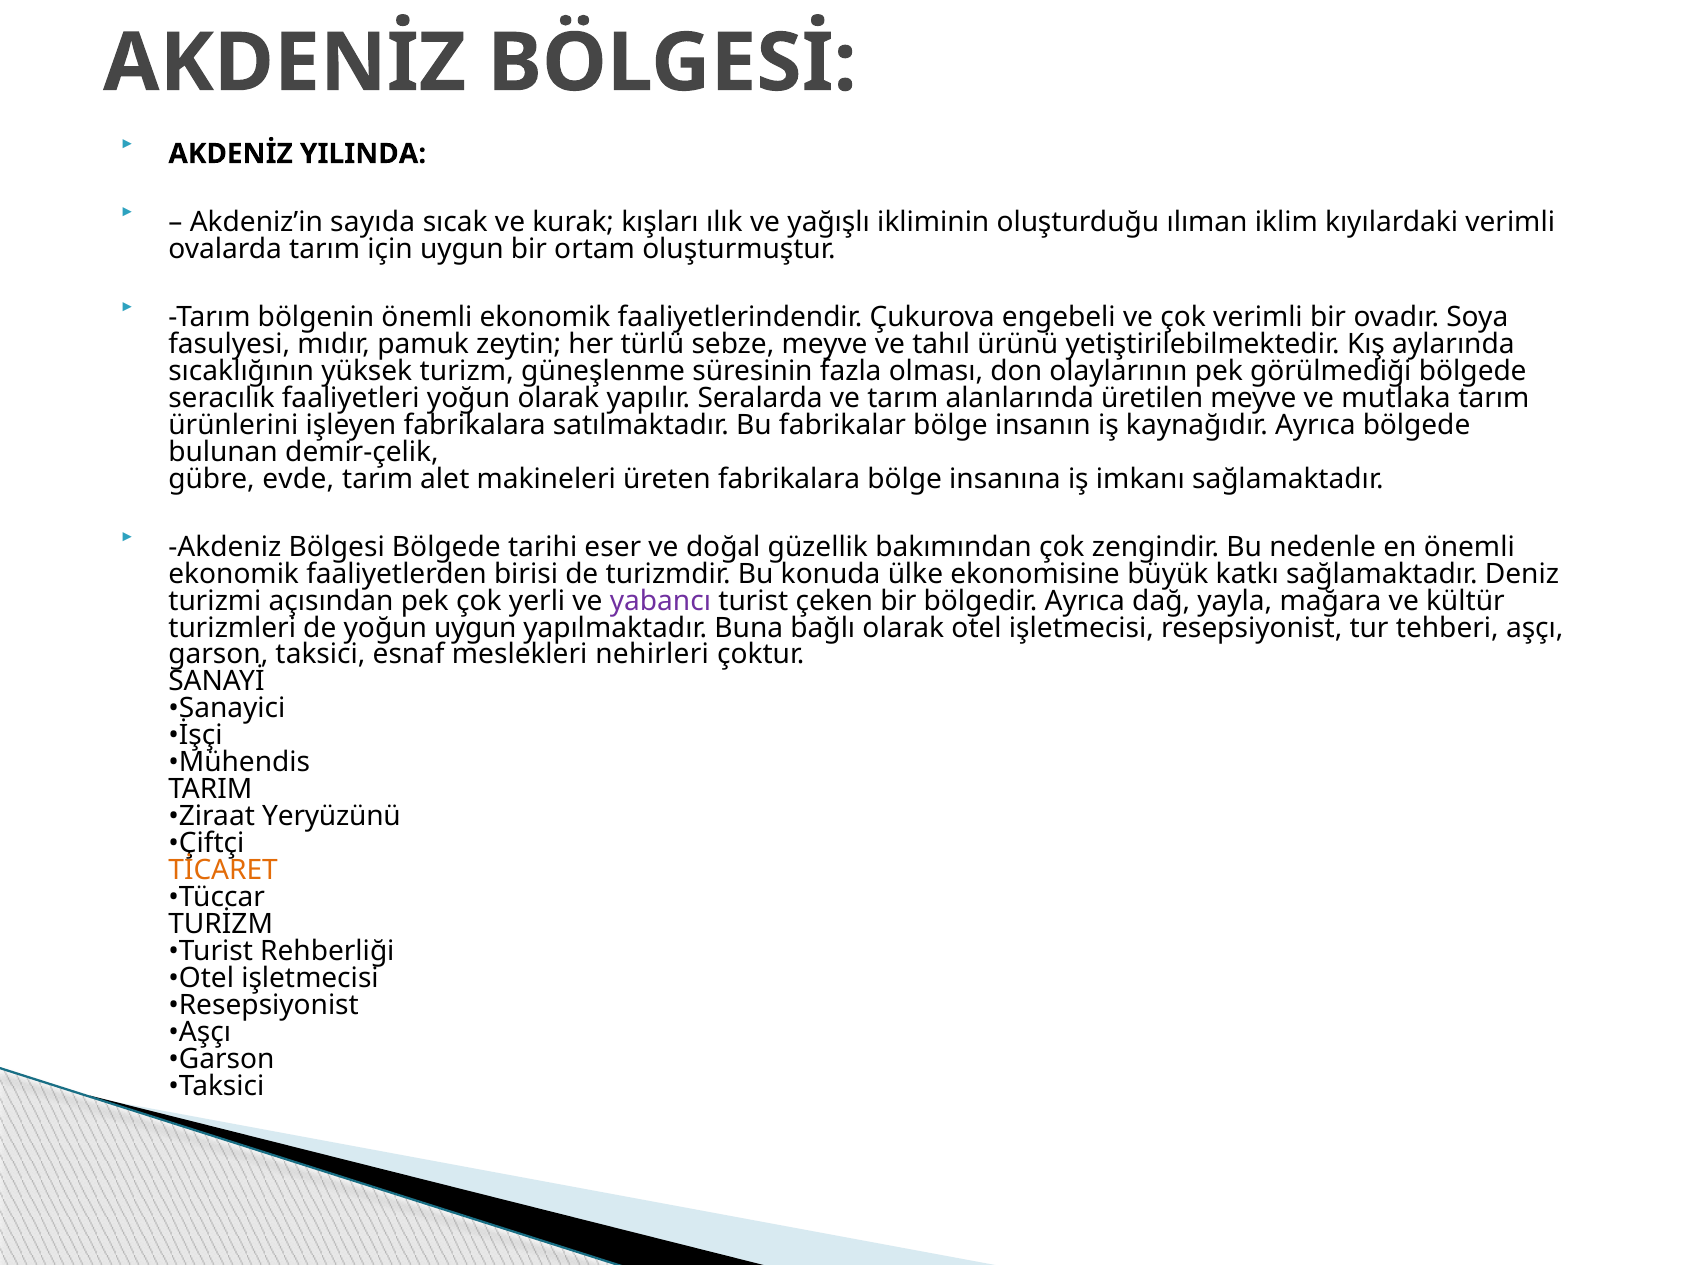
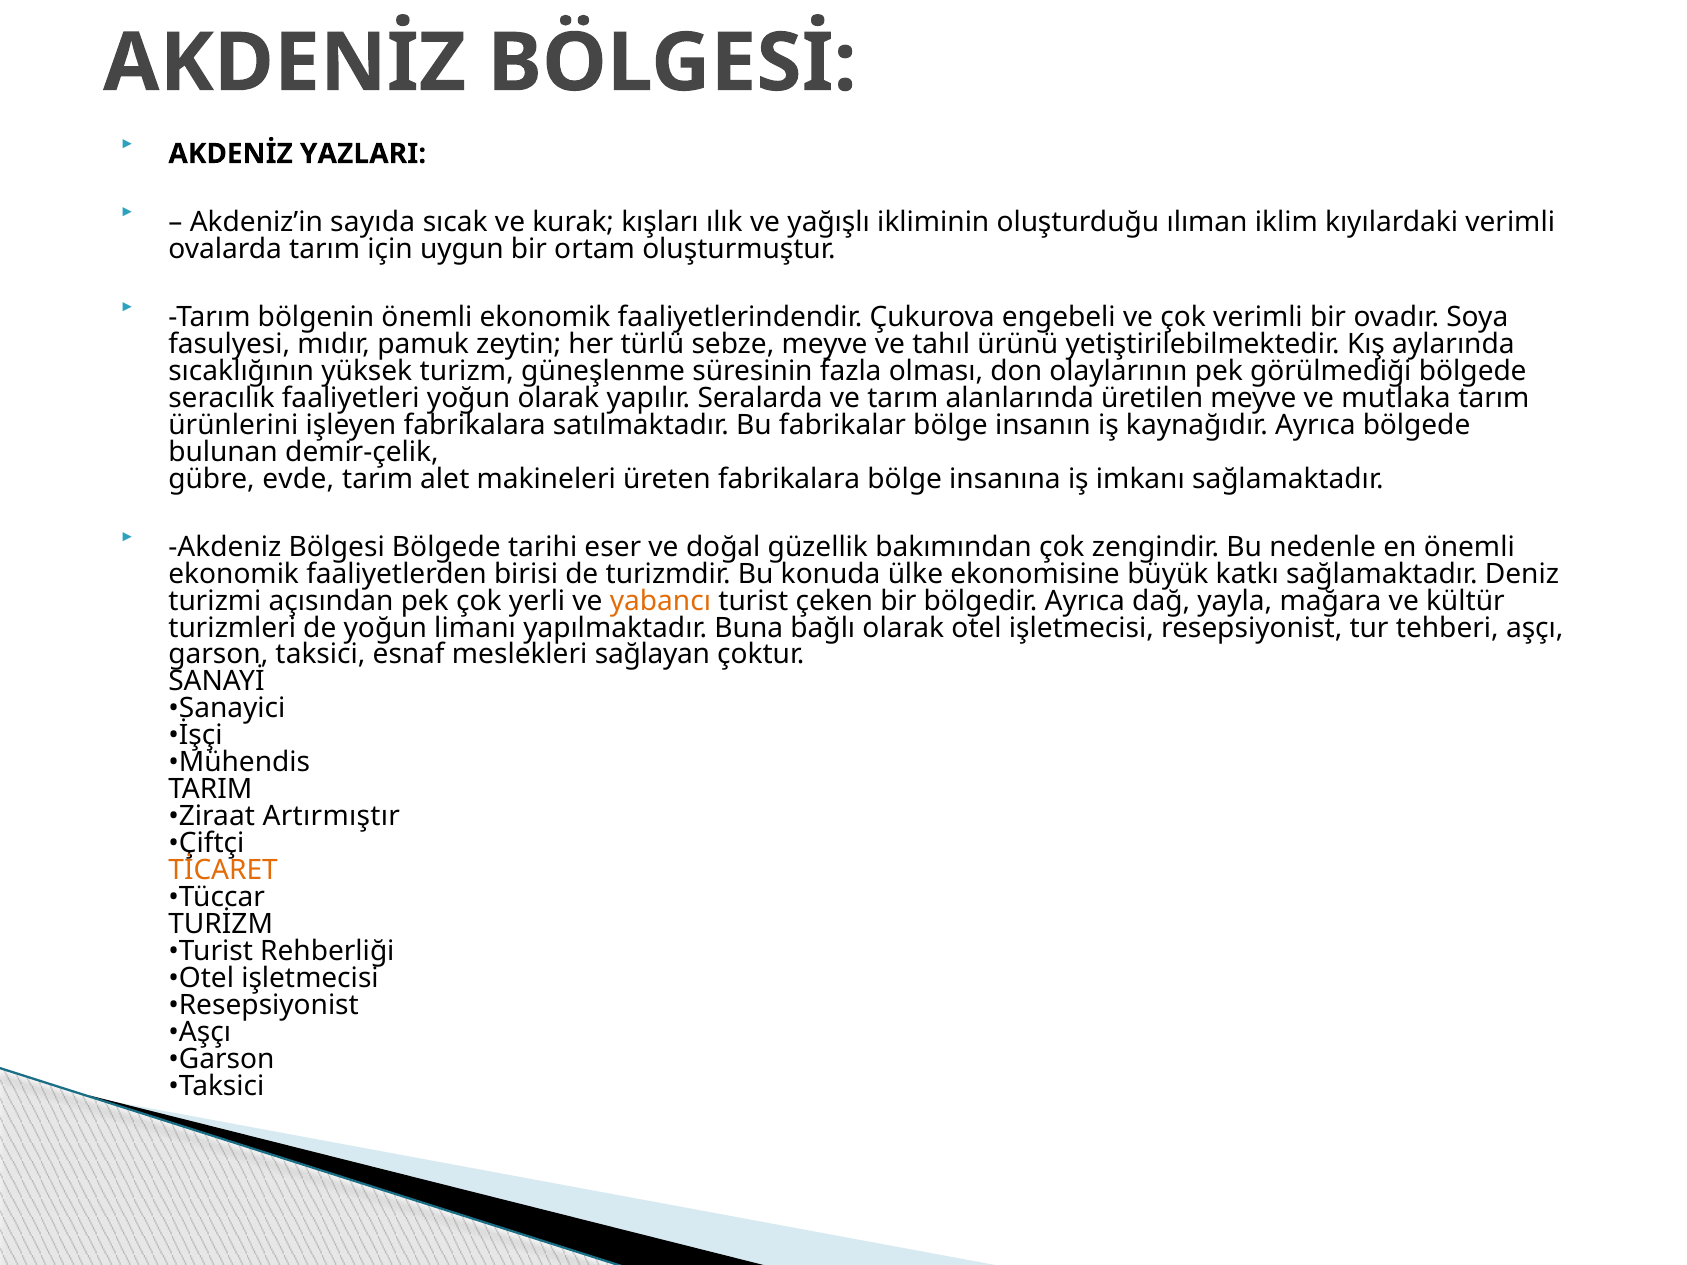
YILINDA: YILINDA -> YAZLARI
yabancı colour: purple -> orange
yoğun uygun: uygun -> limanı
nehirleri: nehirleri -> sağlayan
Yeryüzünü: Yeryüzünü -> Artırmıştır
